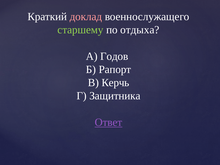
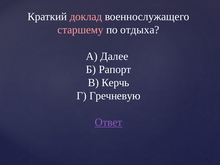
старшему colour: light green -> pink
Годов: Годов -> Далее
Защитника: Защитника -> Гречневую
